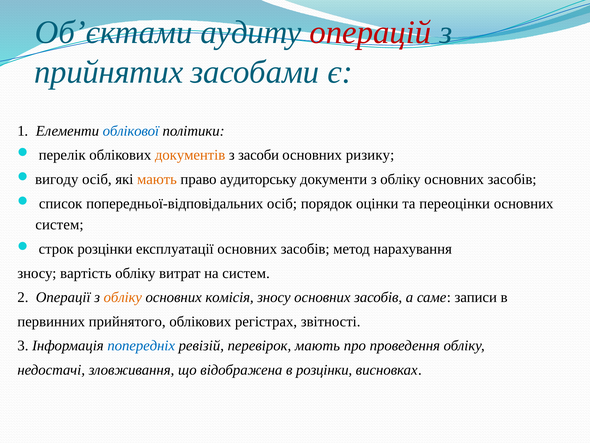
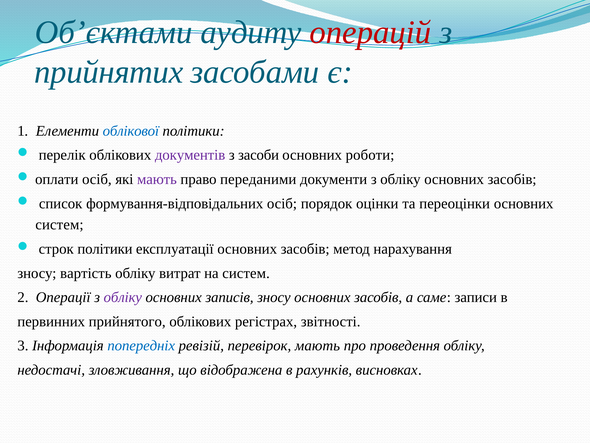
документів colour: orange -> purple
ризику: ризику -> роботи
вигоду: вигоду -> оплати
мають at (157, 179) colour: orange -> purple
аудиторську: аудиторську -> переданими
попередньої-відповідальних: попередньої-відповідальних -> формування-відповідальних
строк розцінки: розцінки -> політики
обліку at (123, 297) colour: orange -> purple
комісія: комісія -> записів
в розцінки: розцінки -> рахунків
